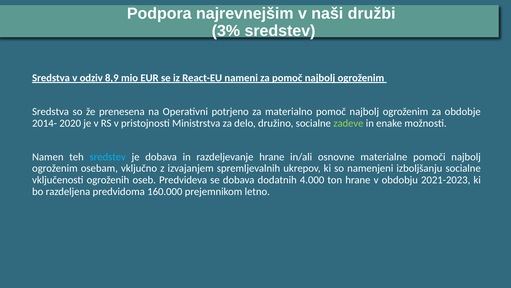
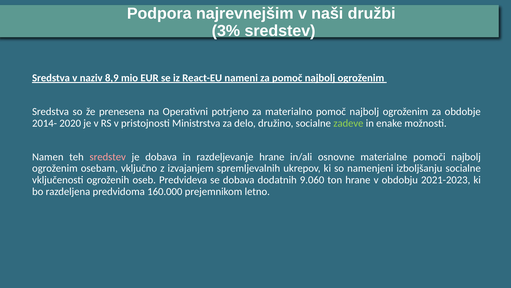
odziv: odziv -> naziv
sredstev at (108, 157) colour: light blue -> pink
4.000: 4.000 -> 9.060
